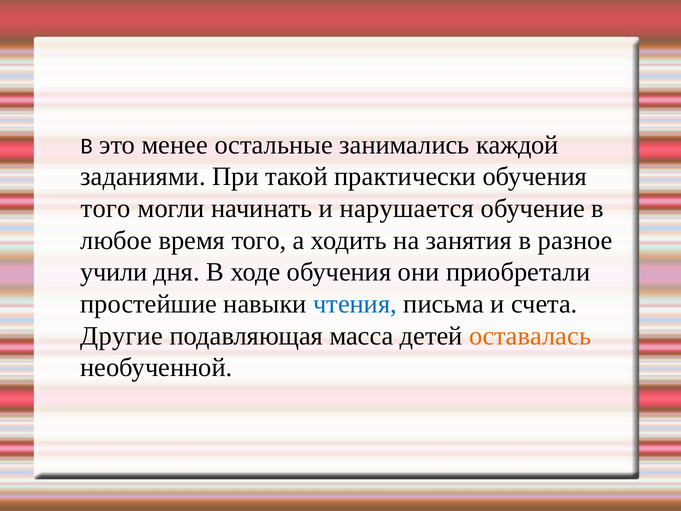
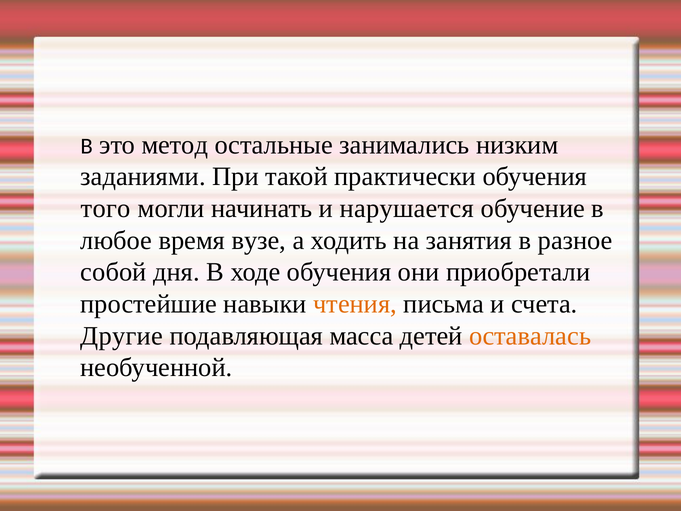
менее: менее -> метод
каждой: каждой -> низким
время того: того -> вузе
учили: учили -> собой
чтения colour: blue -> orange
